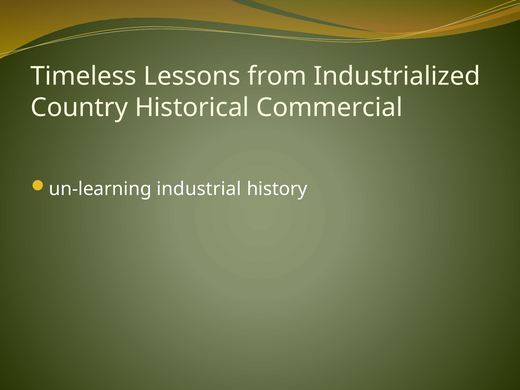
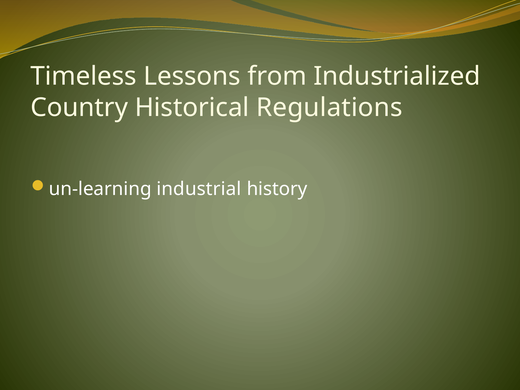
Commercial: Commercial -> Regulations
